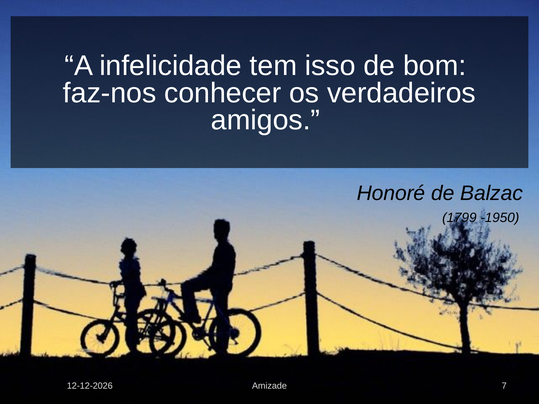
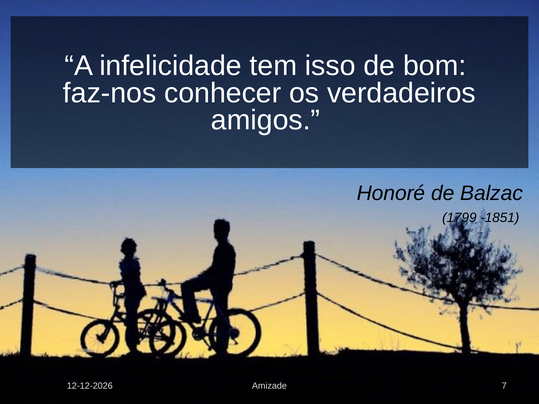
-1950: -1950 -> -1851
